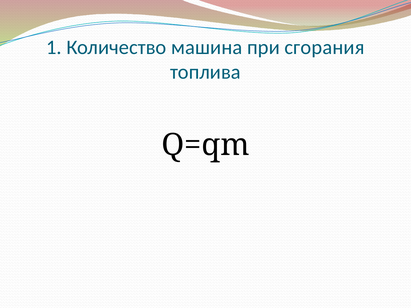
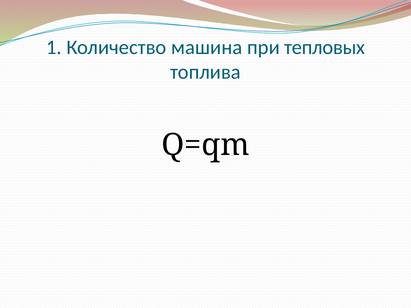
сгорания: сгорания -> тепловых
